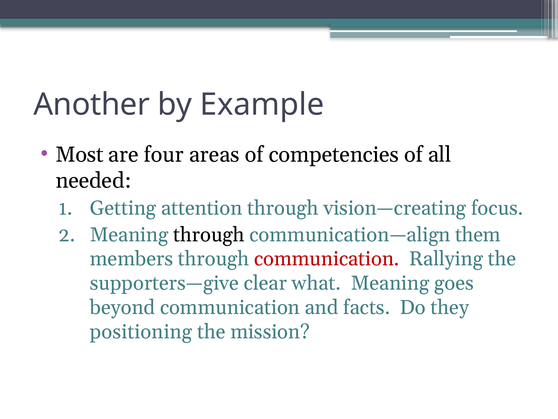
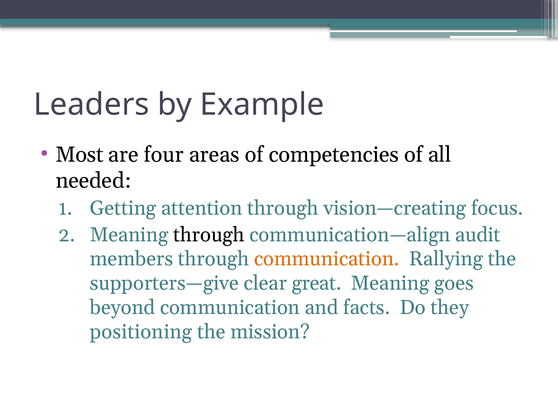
Another: Another -> Leaders
them: them -> audit
communication at (327, 259) colour: red -> orange
what: what -> great
